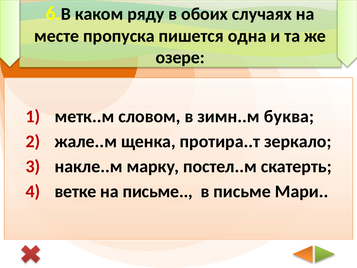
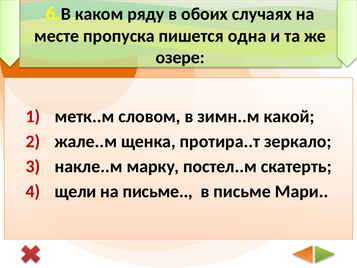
буква: буква -> какой
ветке: ветке -> щели
